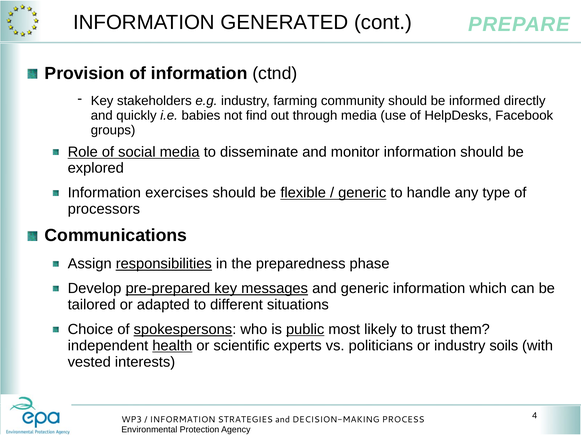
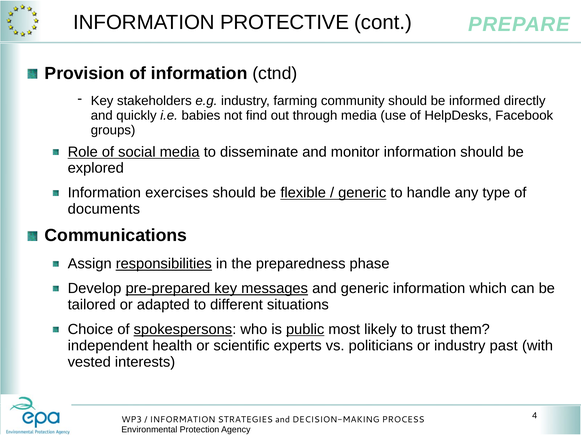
GENERATED: GENERATED -> PROTECTIVE
processors: processors -> documents
health underline: present -> none
soils: soils -> past
